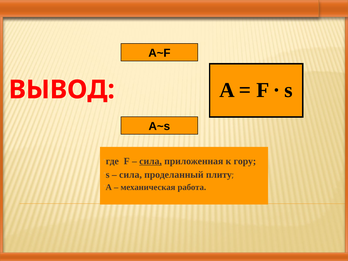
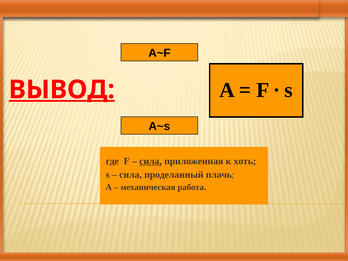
ВЫВОД underline: none -> present
гору: гору -> хоть
плиту: плиту -> плачь
